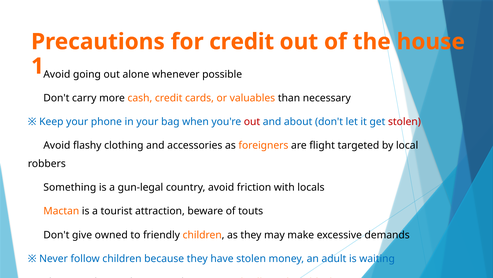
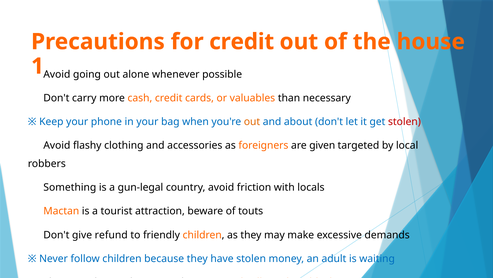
out at (252, 121) colour: red -> orange
flight: flight -> given
owned: owned -> refund
